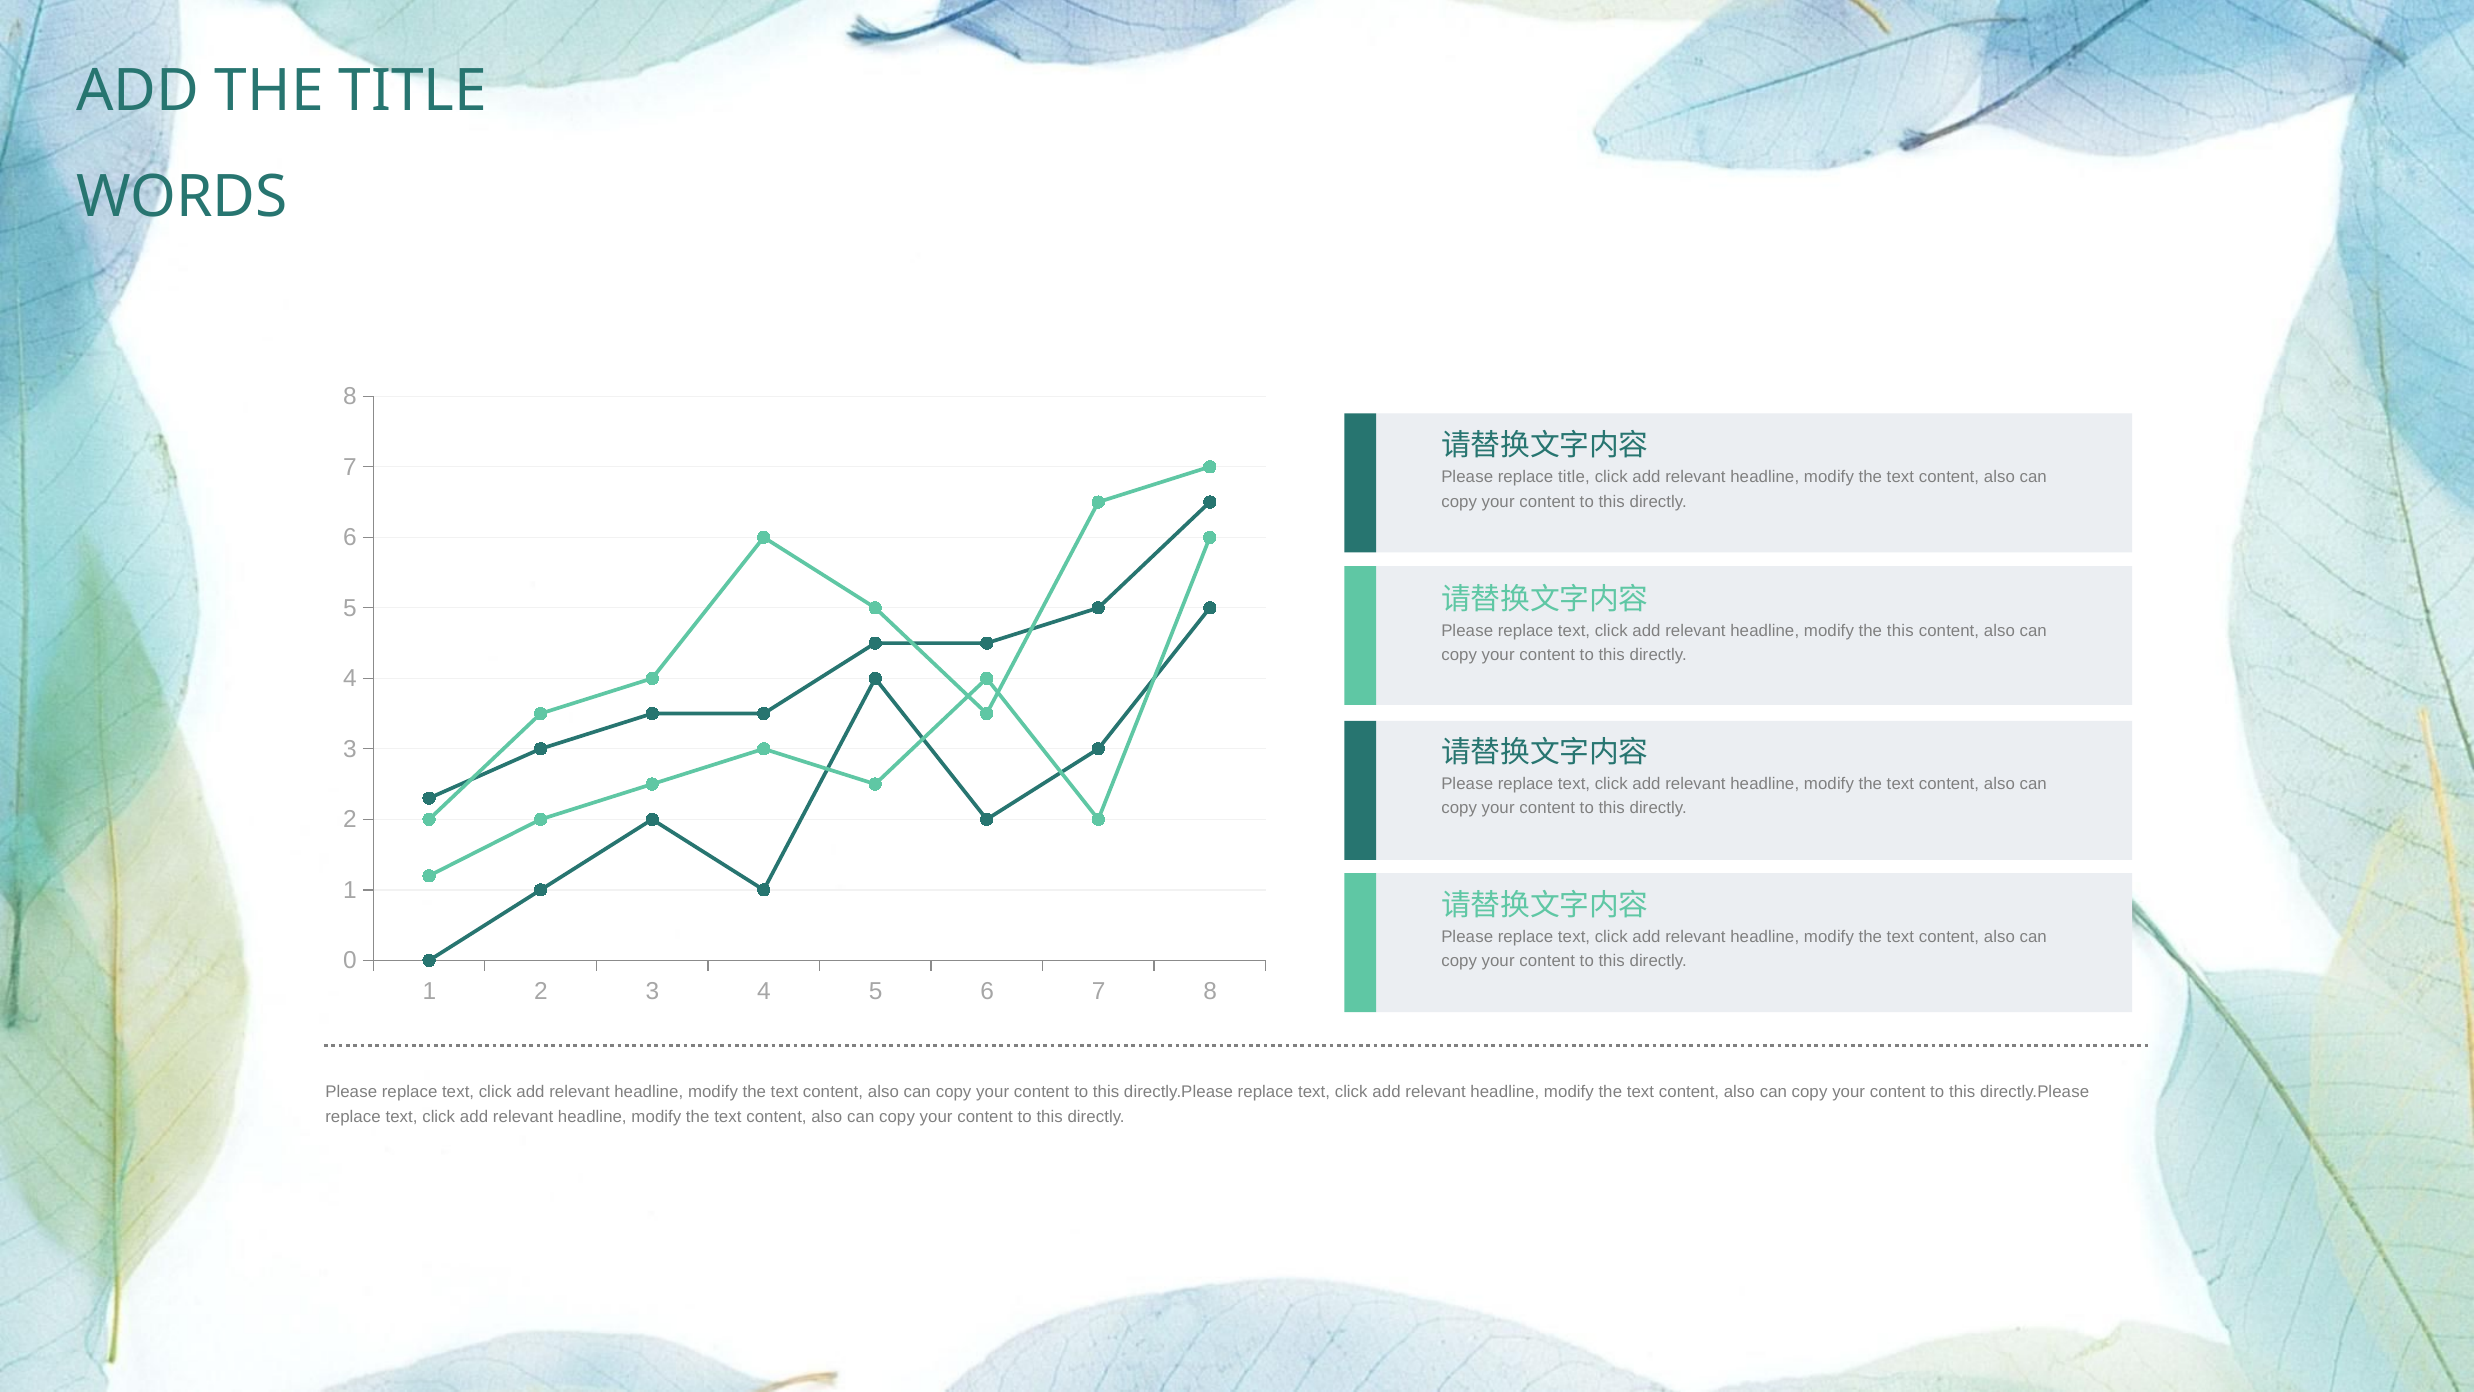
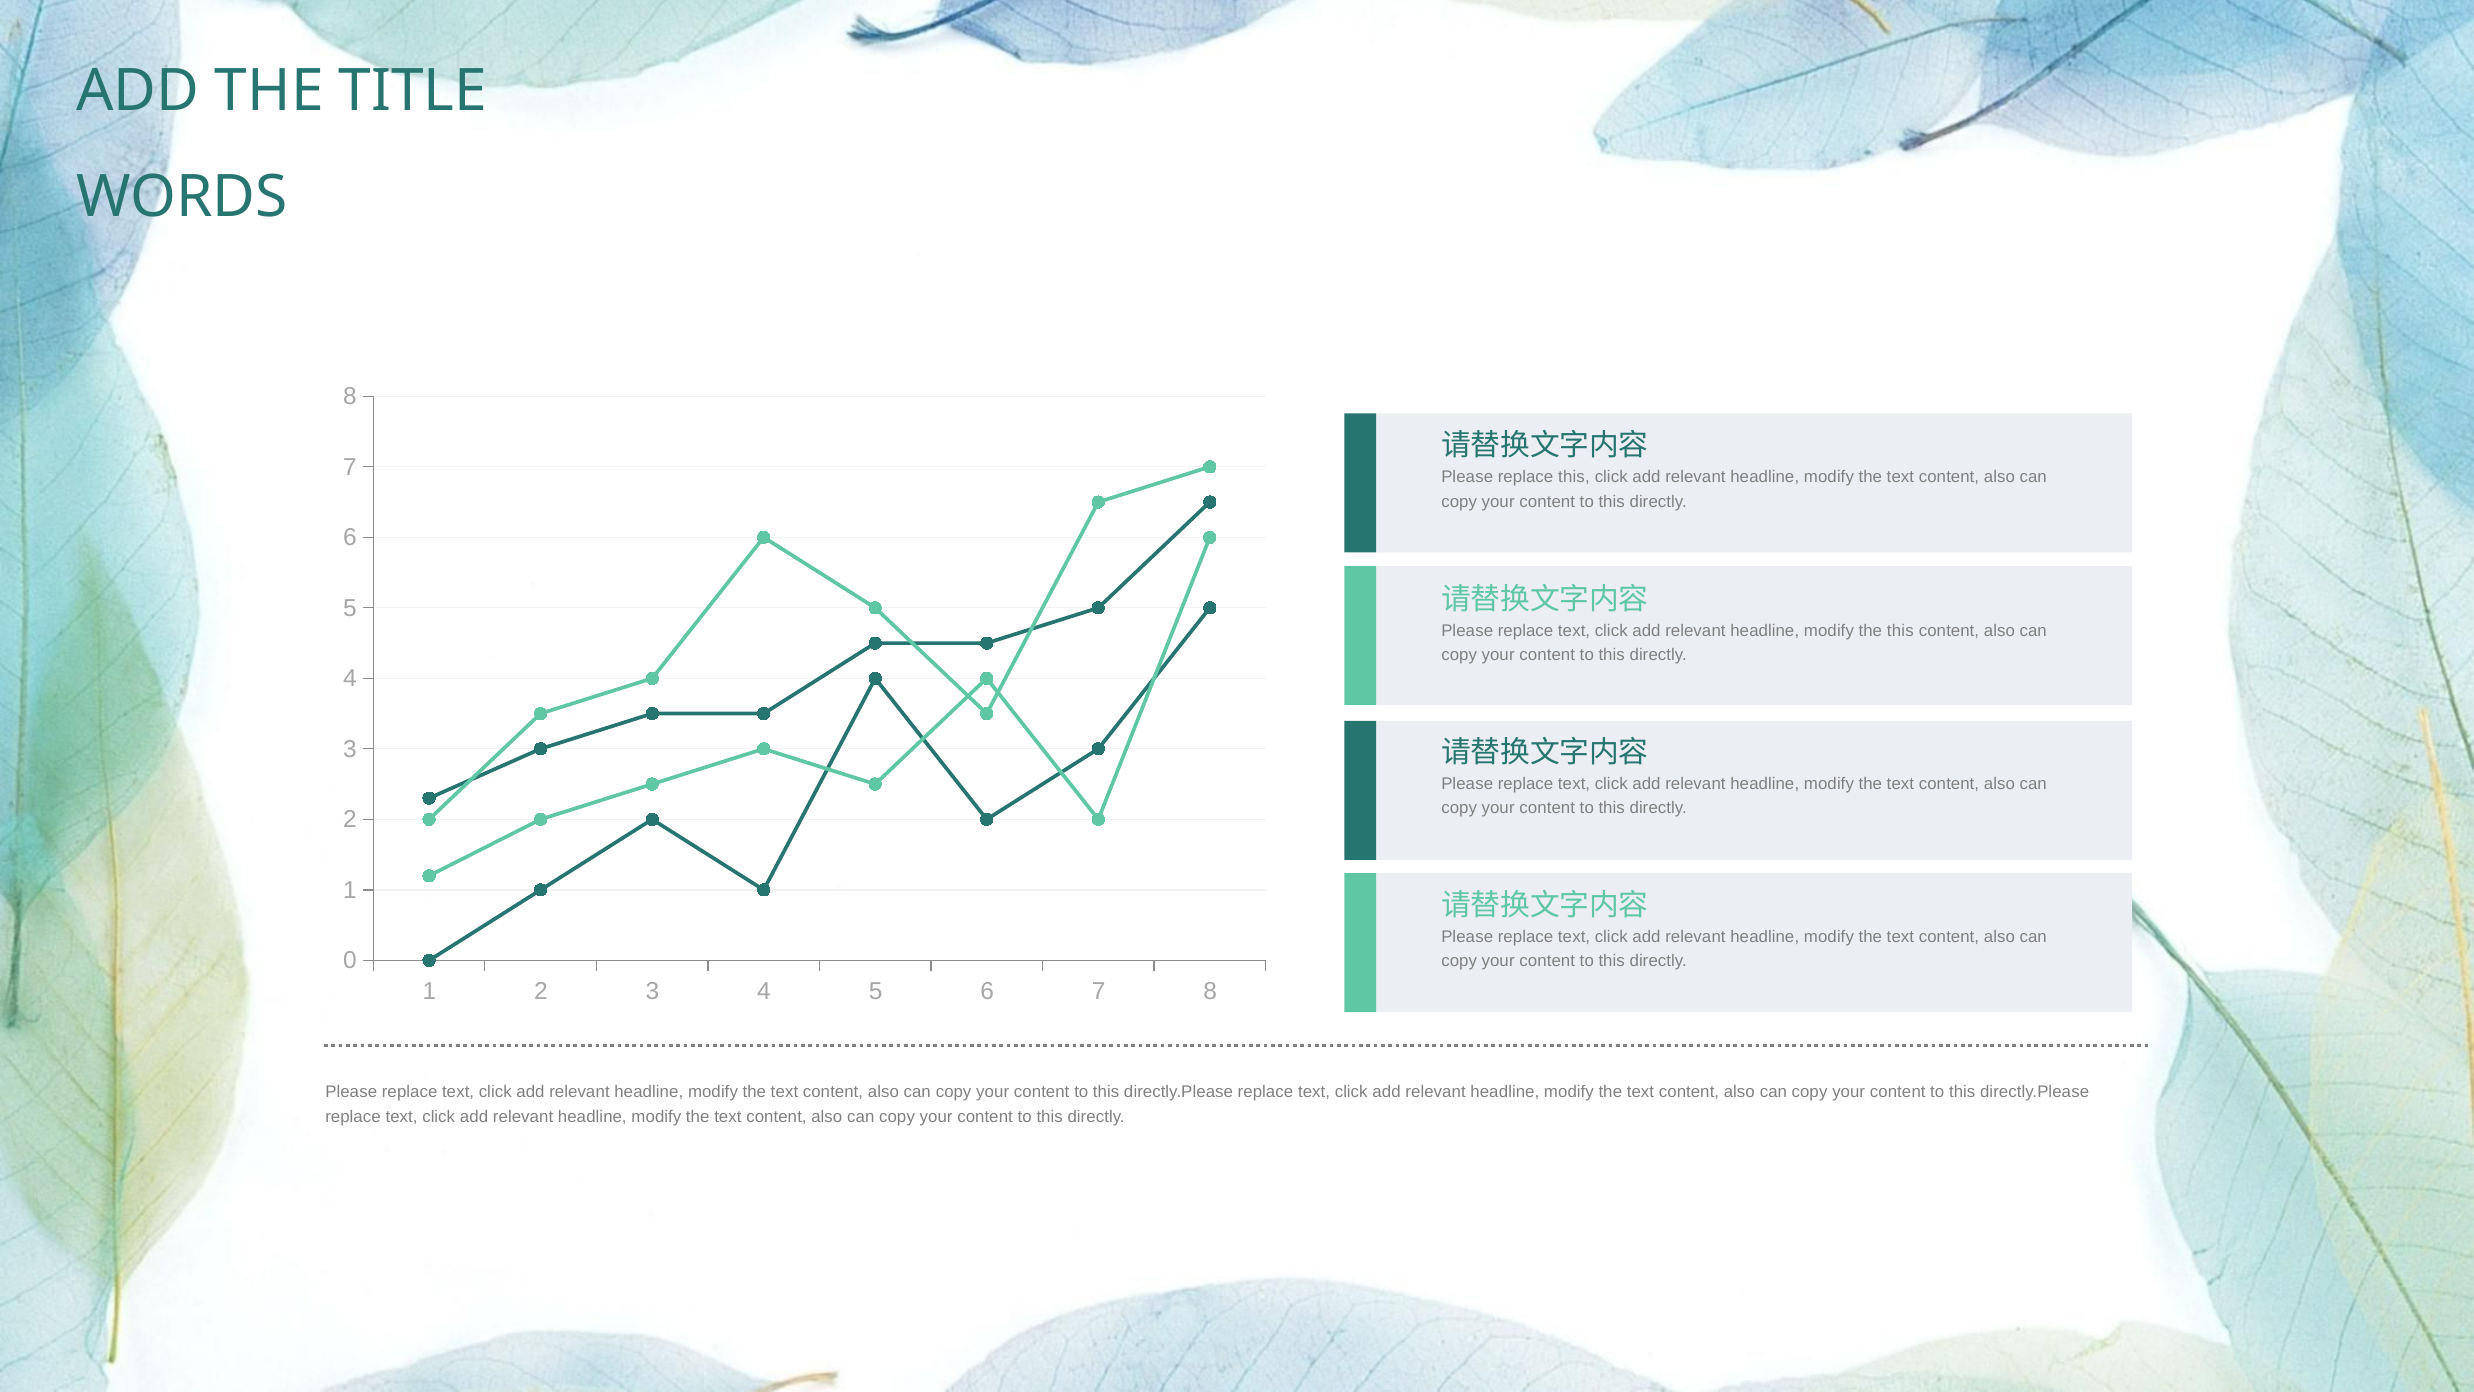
replace title: title -> this
